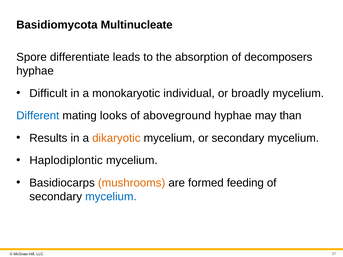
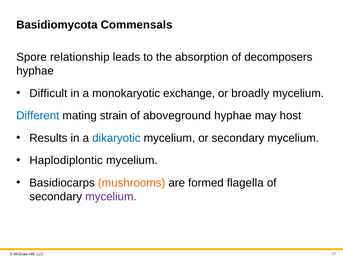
Multinucleate: Multinucleate -> Commensals
differentiate: differentiate -> relationship
individual: individual -> exchange
looks: looks -> strain
than: than -> host
dikaryotic colour: orange -> blue
feeding: feeding -> flagella
mycelium at (111, 197) colour: blue -> purple
